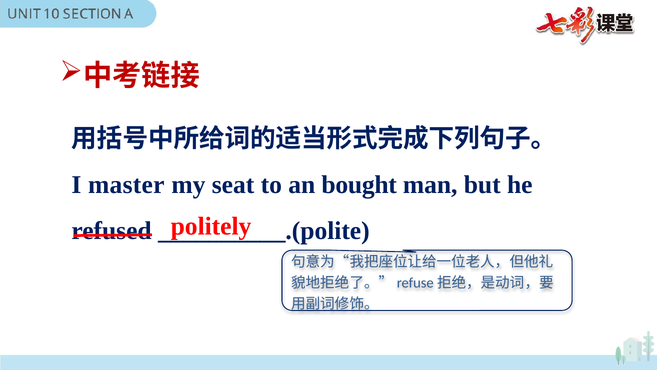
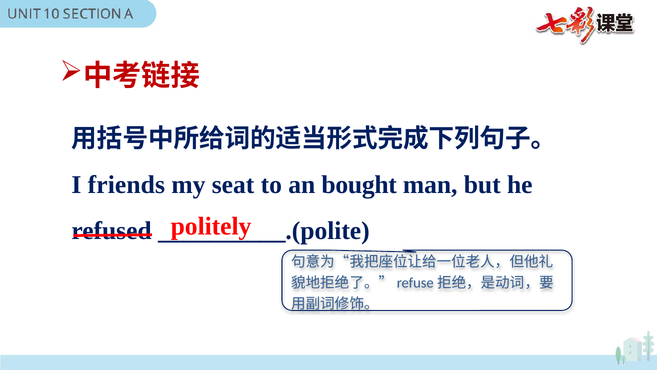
master: master -> friends
